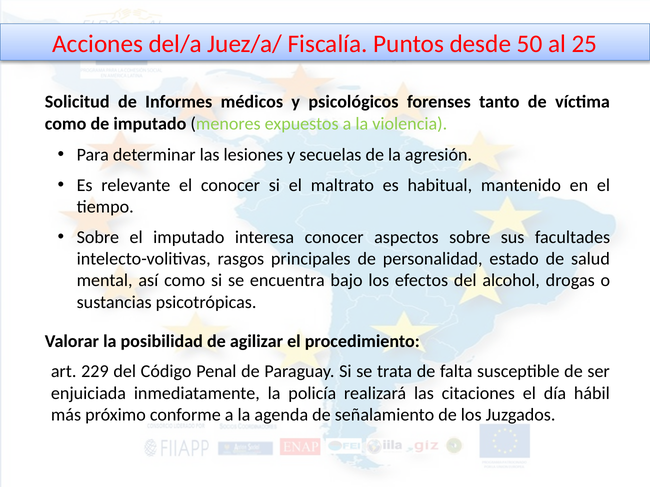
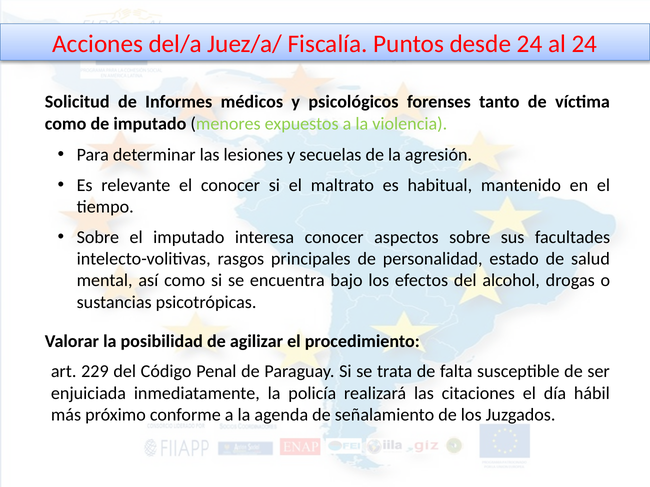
desde 50: 50 -> 24
al 25: 25 -> 24
